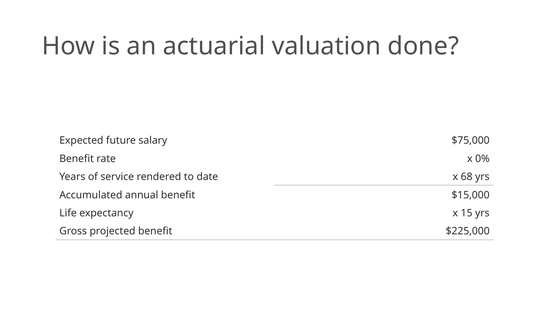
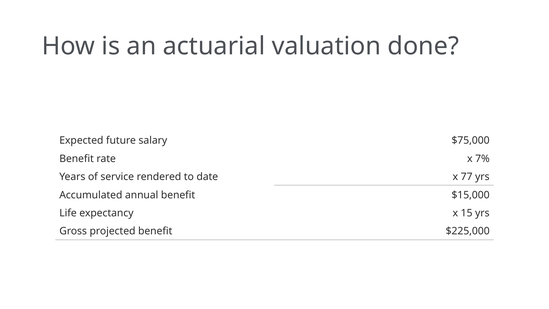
0%: 0% -> 7%
68: 68 -> 77
